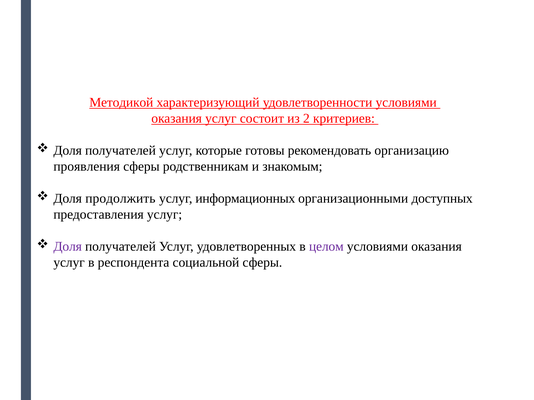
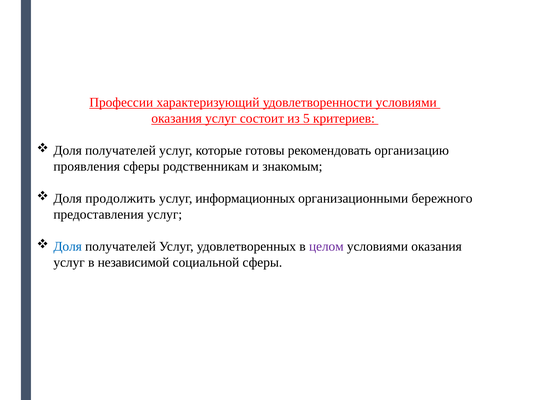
Методикой: Методикой -> Профессии
2: 2 -> 5
доступных: доступных -> бережного
Доля at (68, 247) colour: purple -> blue
респондента: респондента -> независимой
